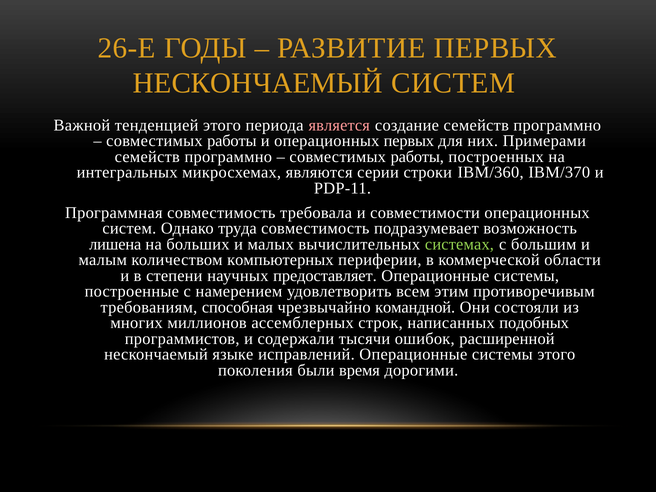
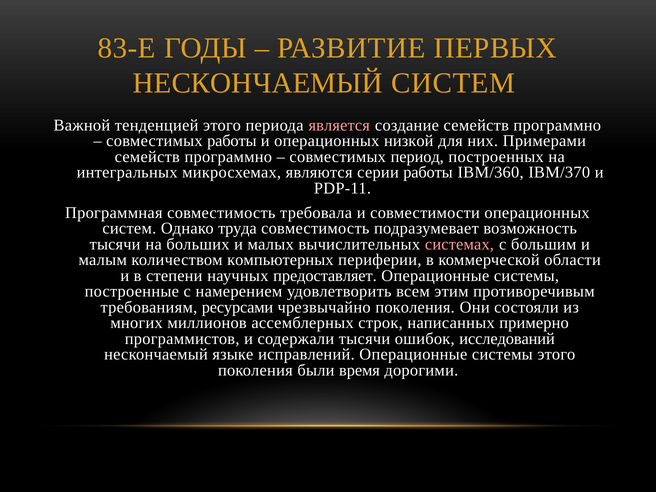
26-Е: 26-Е -> 83-Е
операционных первых: первых -> низкой
работы at (417, 157): работы -> период
серии строки: строки -> работы
лишена at (115, 244): лишена -> тысячи
системах colour: light green -> pink
способная: способная -> ресурсами
чрезвычайно командной: командной -> поколения
подобных: подобных -> примерно
расширенной: расширенной -> исследований
